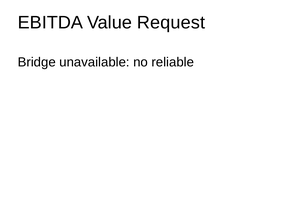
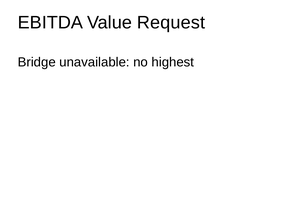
reliable: reliable -> highest
